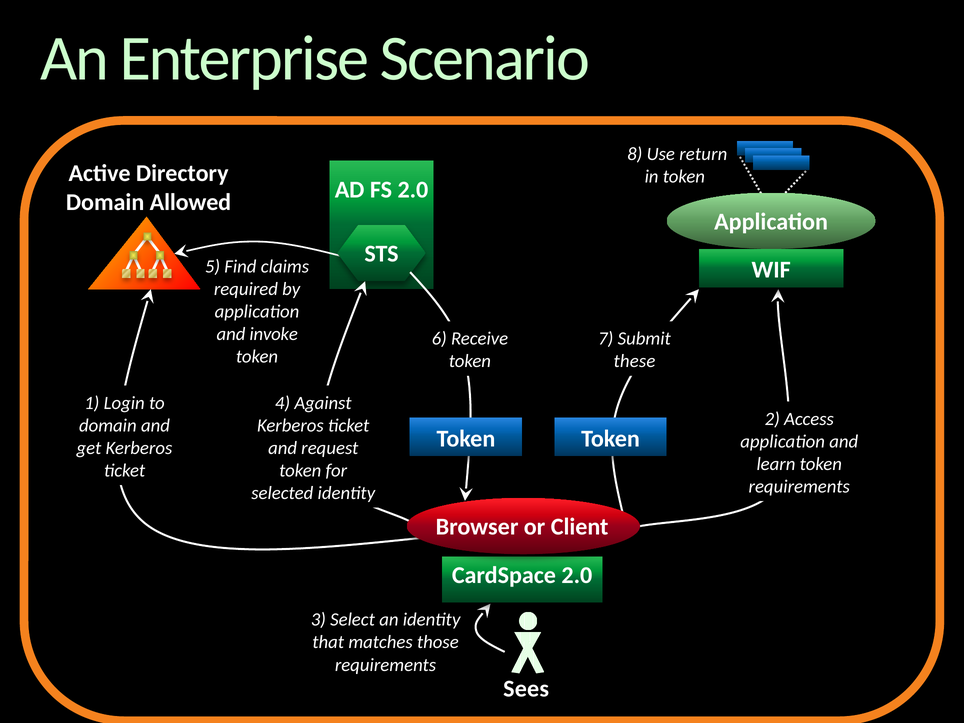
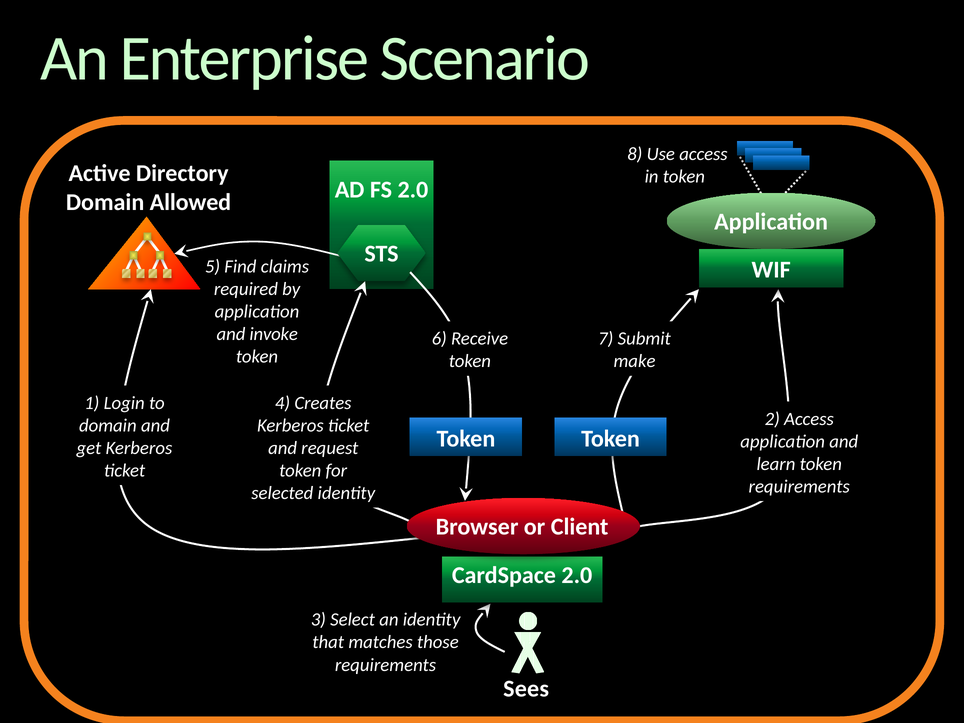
Use return: return -> access
these: these -> make
Against: Against -> Creates
